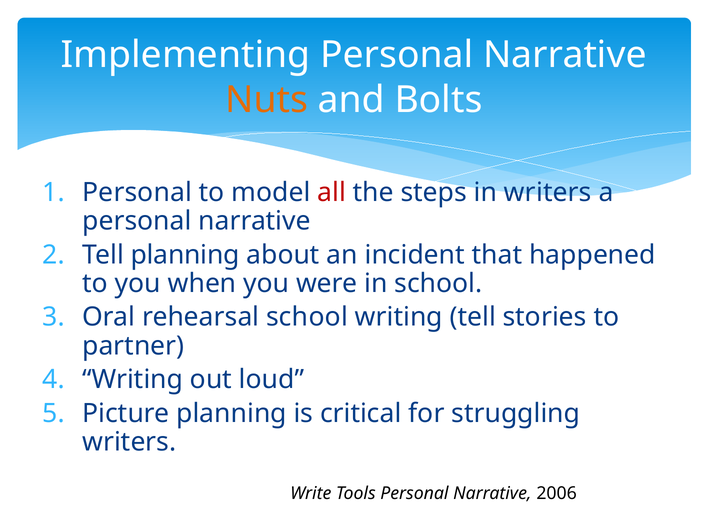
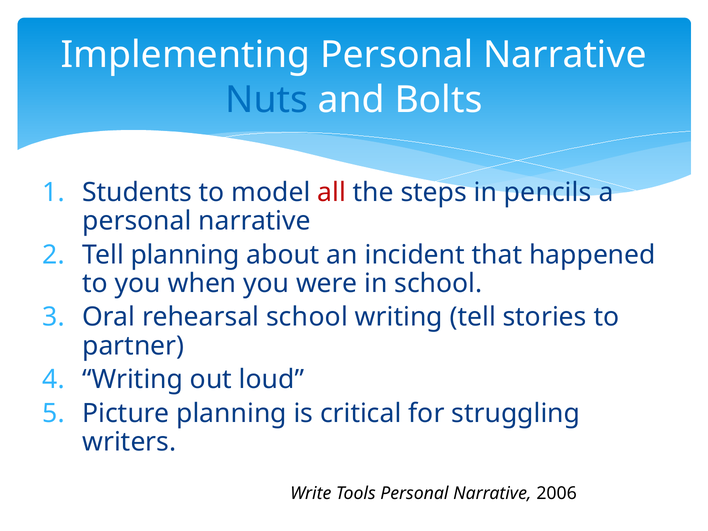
Nuts colour: orange -> blue
Personal at (137, 192): Personal -> Students
in writers: writers -> pencils
